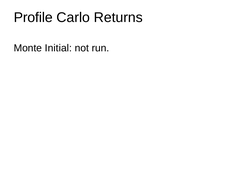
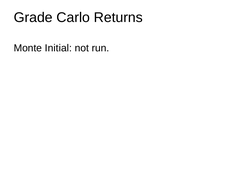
Profile: Profile -> Grade
